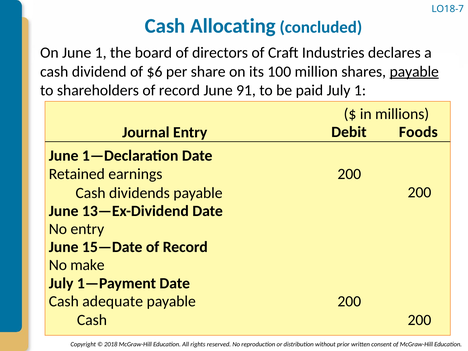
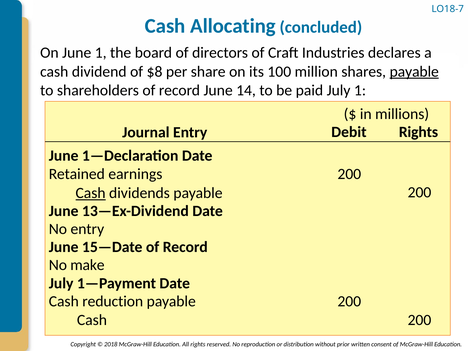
$6: $6 -> $8
91: 91 -> 14
Foods at (418, 132): Foods -> Rights
Cash at (91, 193) underline: none -> present
adequate: adequate -> reduction
